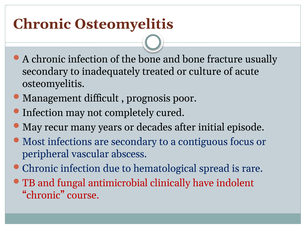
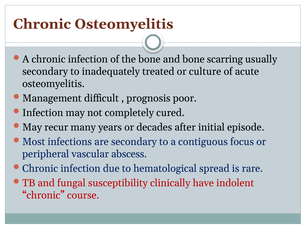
fracture: fracture -> scarring
antimicrobial: antimicrobial -> susceptibility
